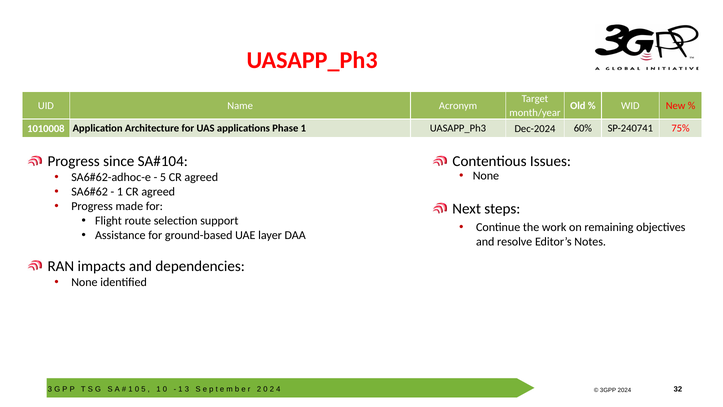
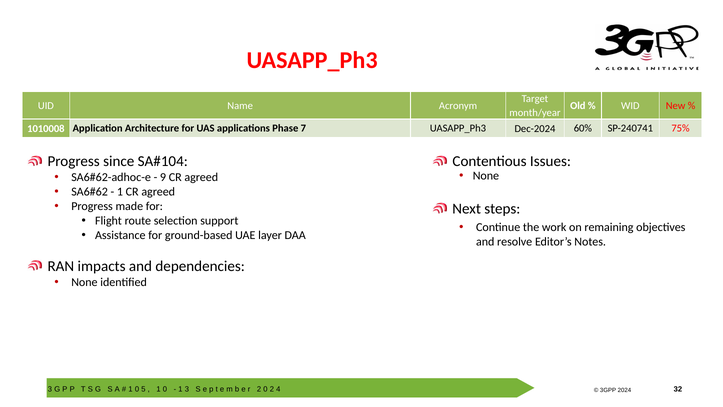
Phase 1: 1 -> 7
5 at (163, 177): 5 -> 9
